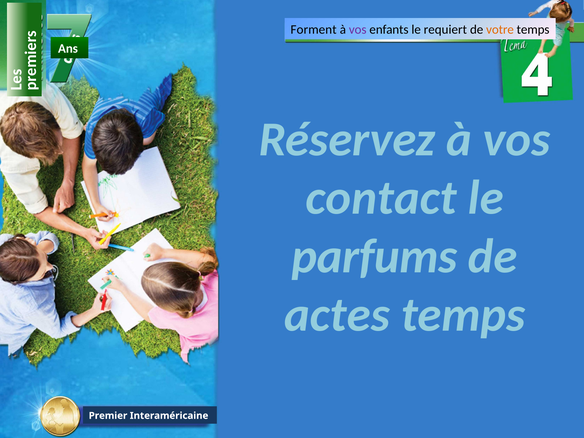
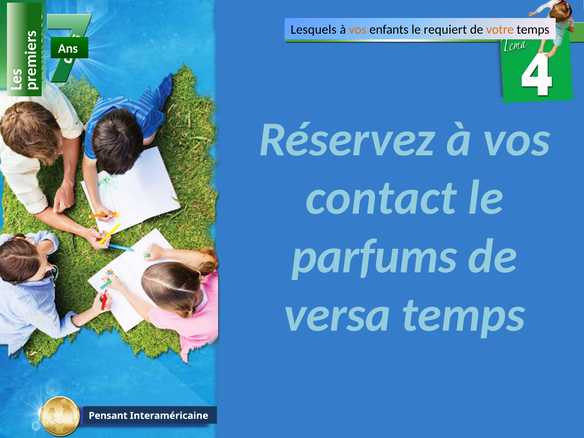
Forment: Forment -> Lesquels
vos at (358, 30) colour: purple -> orange
actes: actes -> versa
Premier: Premier -> Pensant
